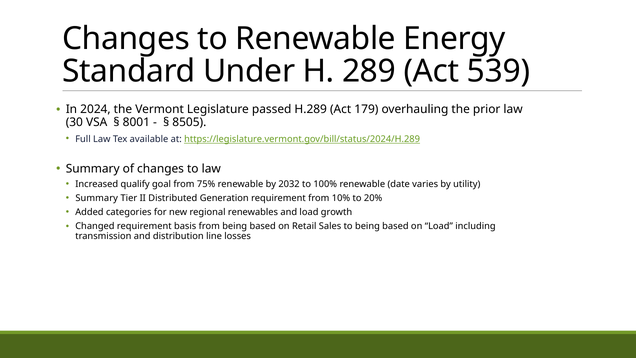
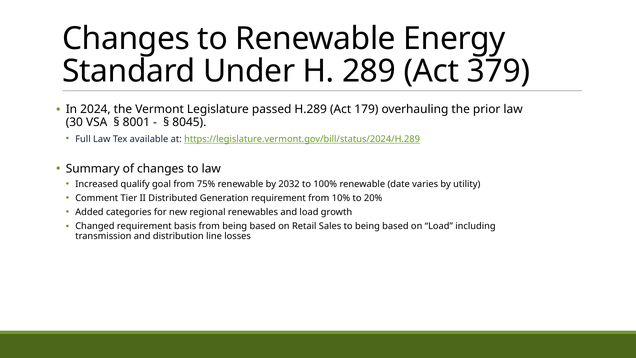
539: 539 -> 379
8505: 8505 -> 8045
Summary at (97, 198): Summary -> Comment
